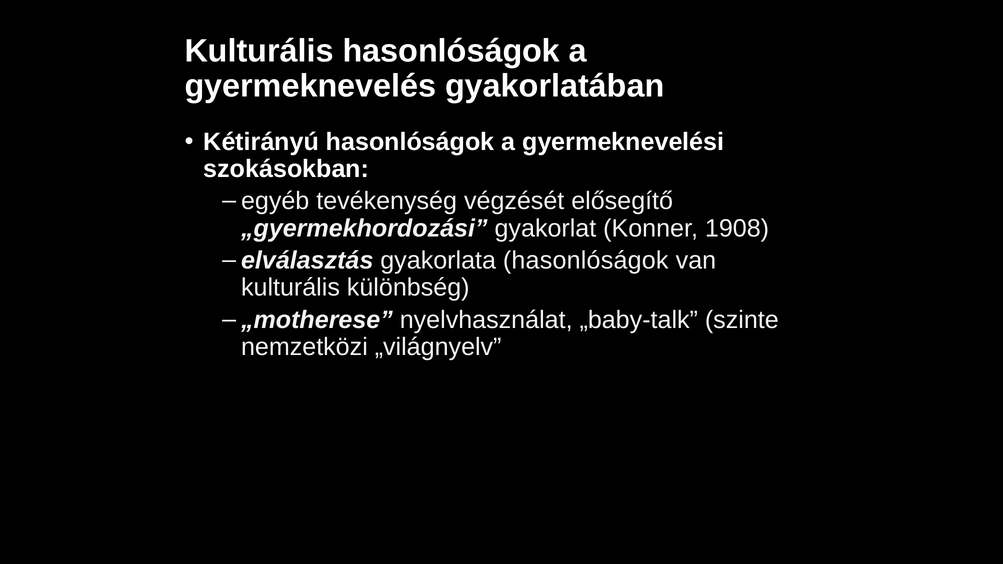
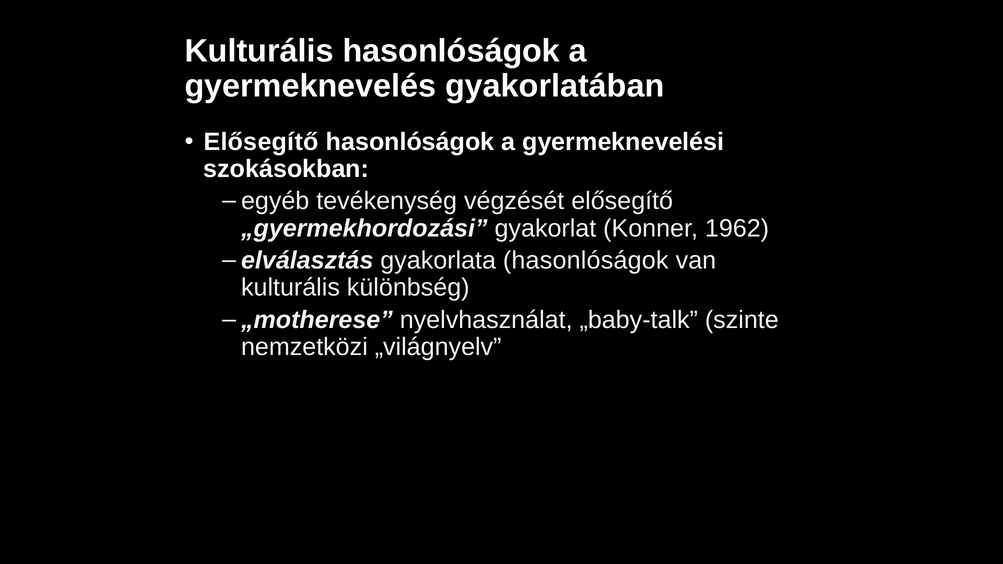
Kétirányú at (261, 142): Kétirányú -> Elősegítő
1908: 1908 -> 1962
